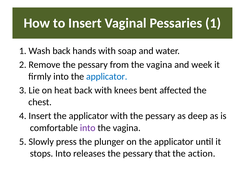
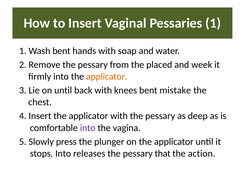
Wash back: back -> bent
from the vagina: vagina -> placed
applicator at (107, 76) colour: blue -> orange
on heat: heat -> until
affected: affected -> mistake
